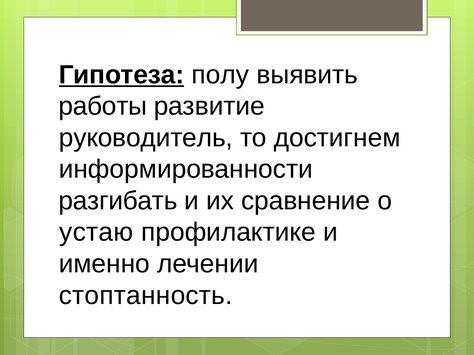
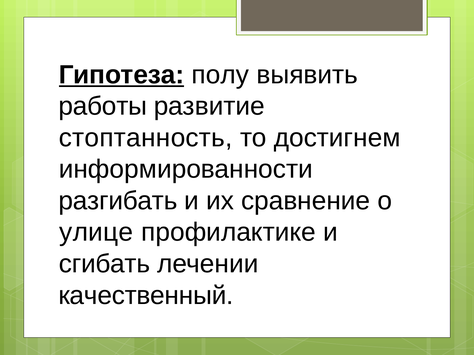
руководитель: руководитель -> стоптанность
устаю: устаю -> улице
именно: именно -> сгибать
стоптанность: стоптанность -> качественный
